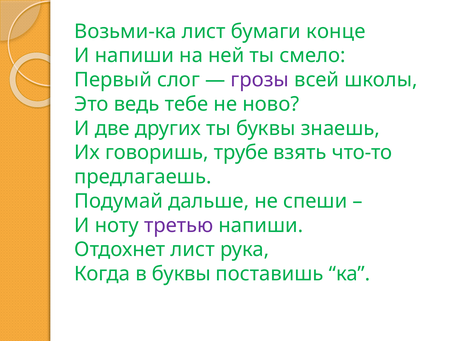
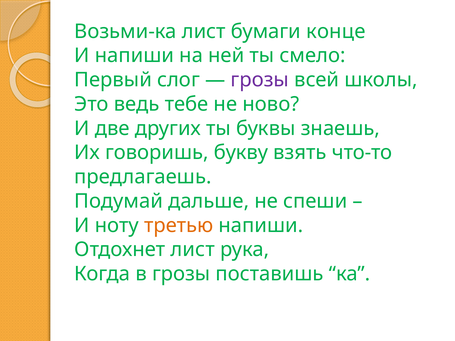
трубе: трубе -> букву
третью colour: purple -> orange
в буквы: буквы -> грозы
